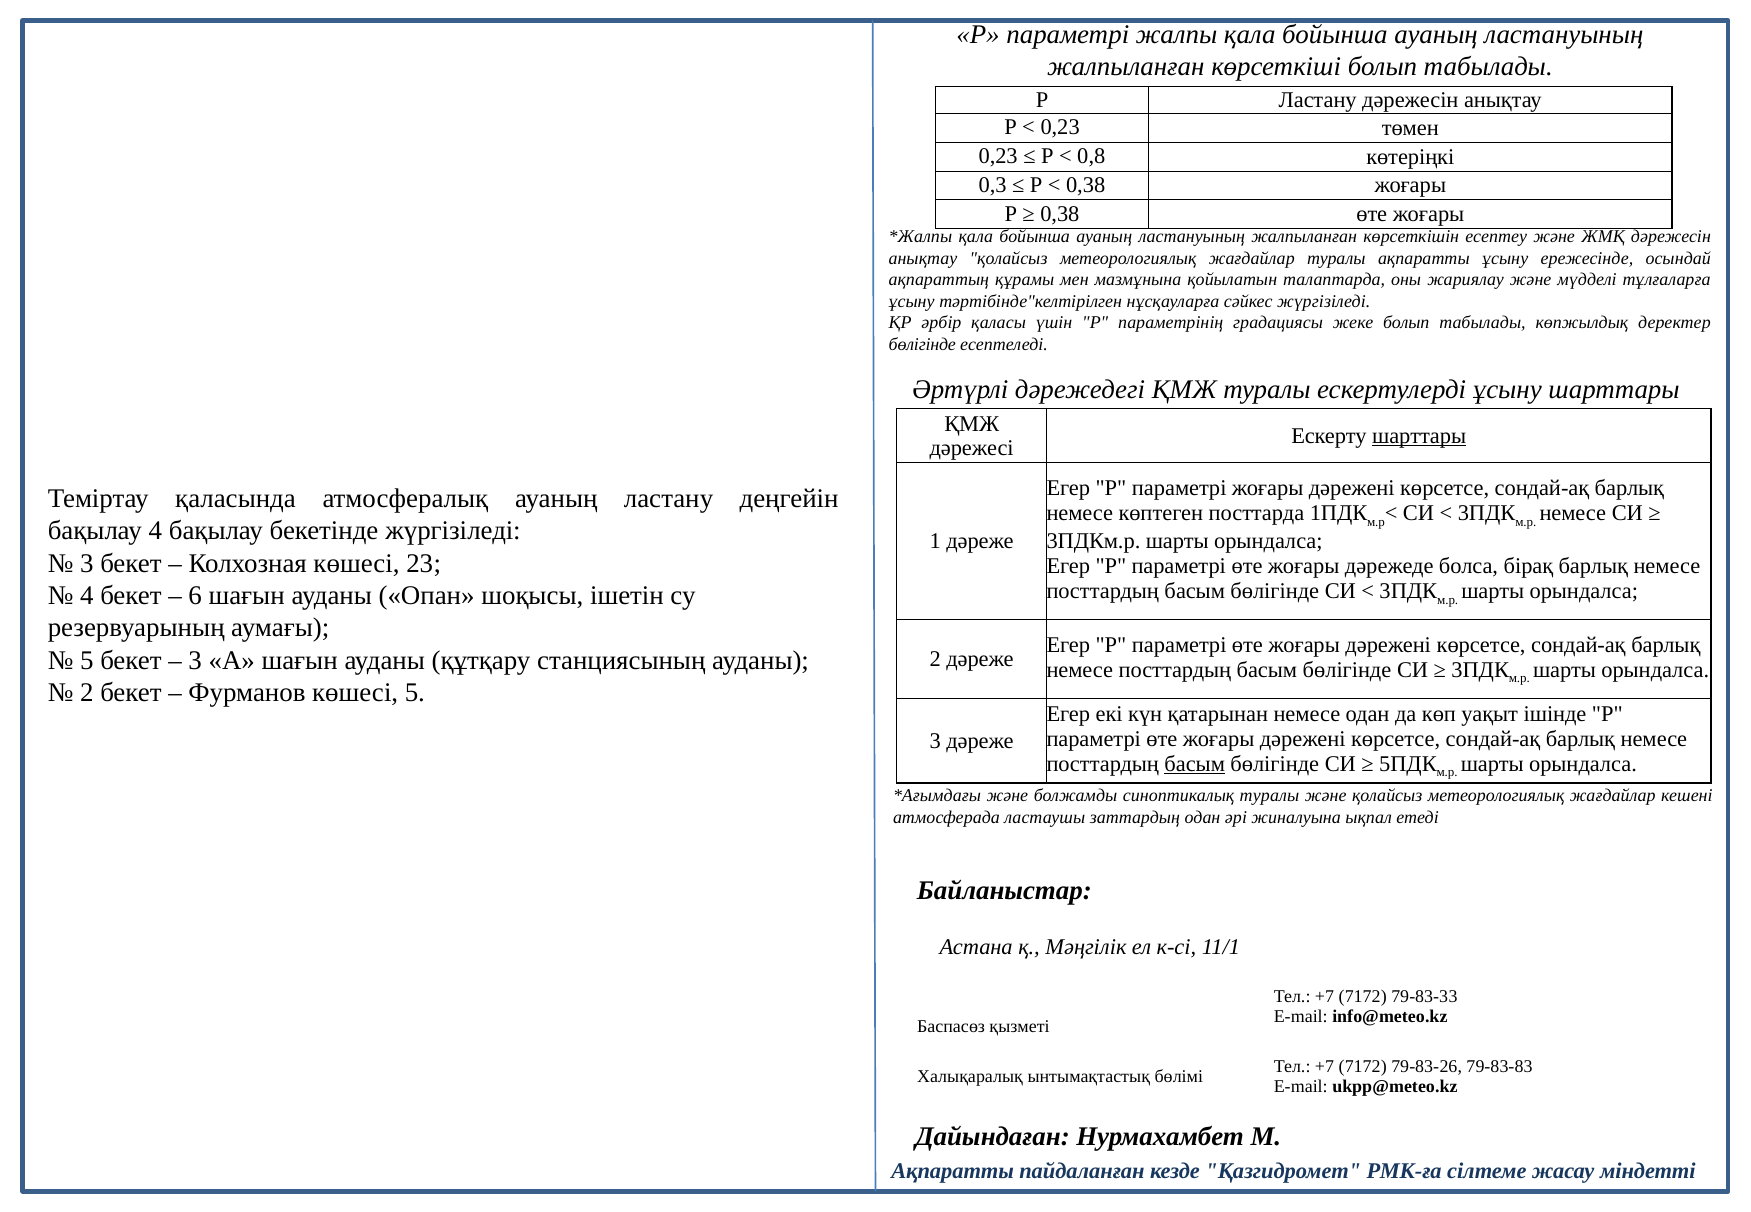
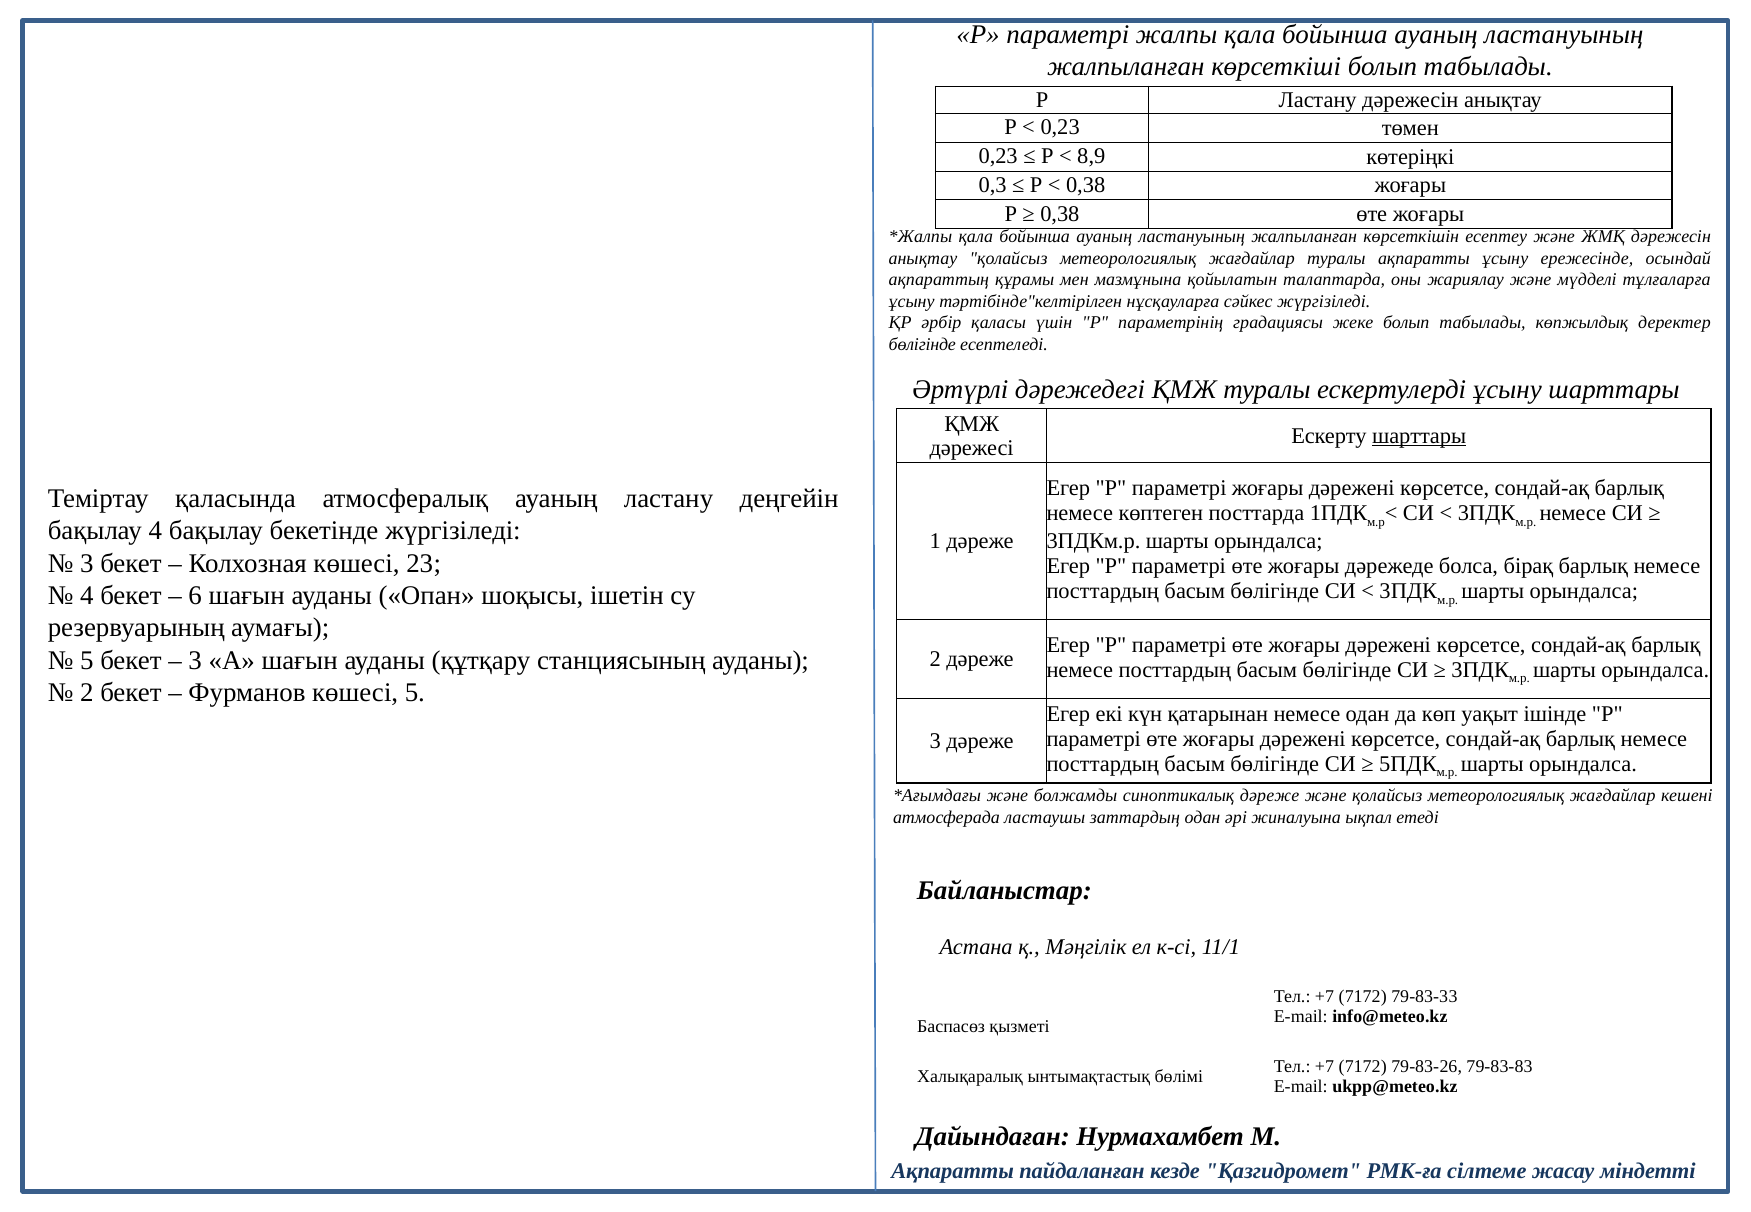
0,8: 0,8 -> 8,9
басым at (1195, 764) underline: present -> none
синоптикалық туралы: туралы -> дәреже
